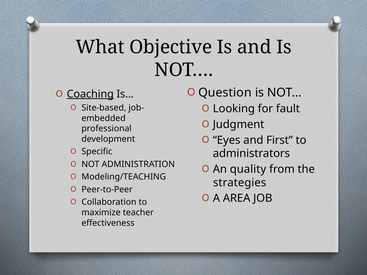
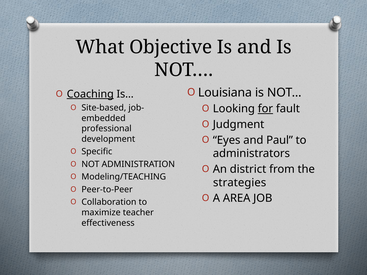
Question: Question -> Louisiana
for underline: none -> present
First: First -> Paul
quality: quality -> district
